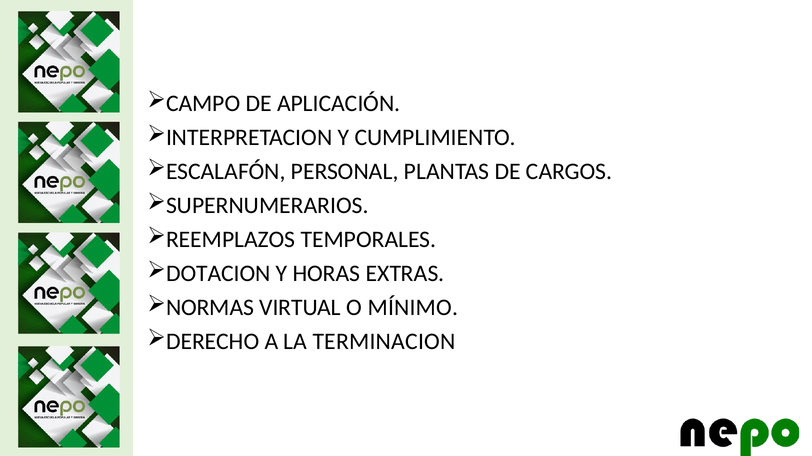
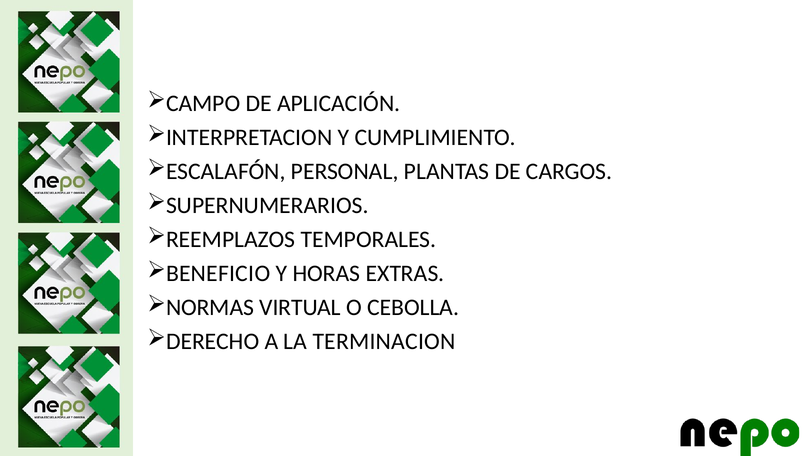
DOTACION: DOTACION -> BENEFICIO
MÍNIMO: MÍNIMO -> CEBOLLA
